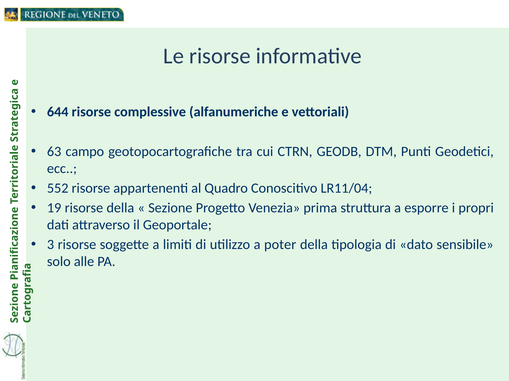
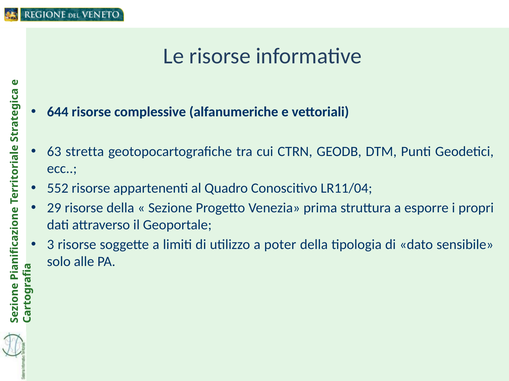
campo: campo -> stretta
19: 19 -> 29
